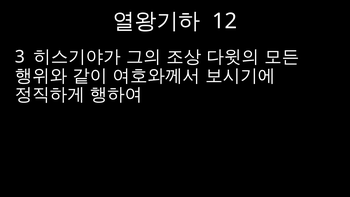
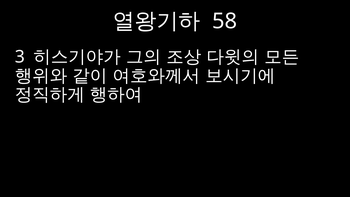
12: 12 -> 58
